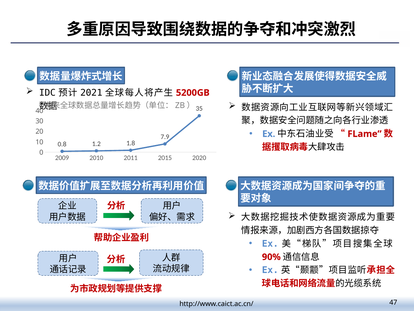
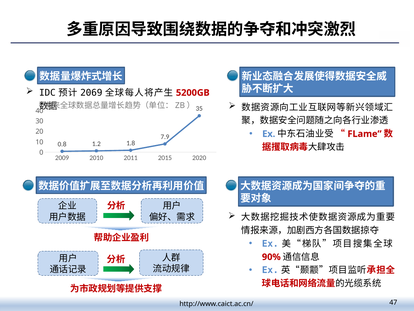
2021: 2021 -> 2069
